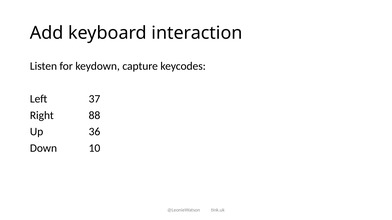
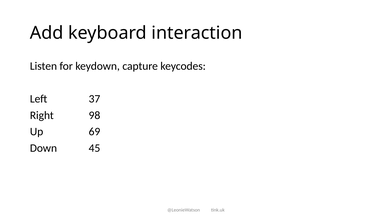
88: 88 -> 98
36: 36 -> 69
10: 10 -> 45
